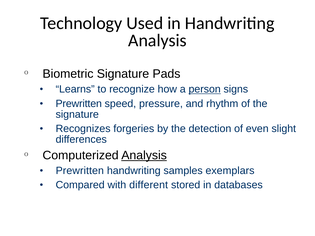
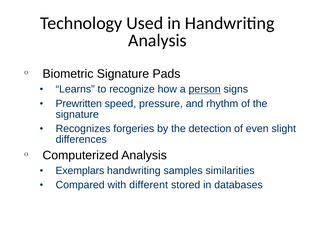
Analysis at (144, 155) underline: present -> none
Prewritten at (80, 171): Prewritten -> Exemplars
exemplars: exemplars -> similarities
